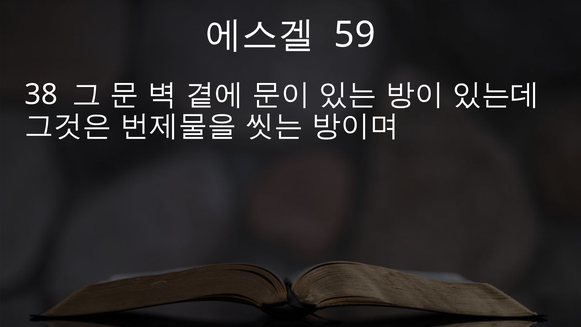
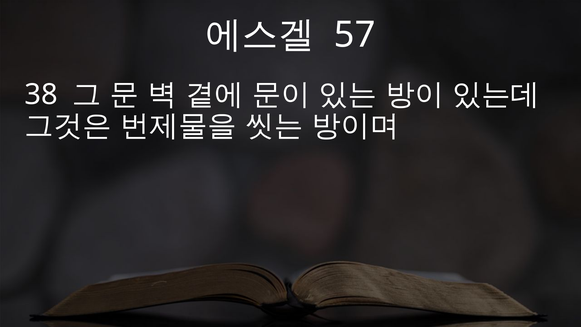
59: 59 -> 57
